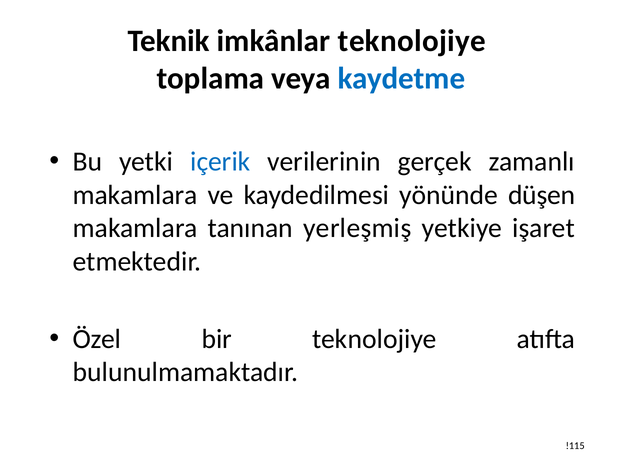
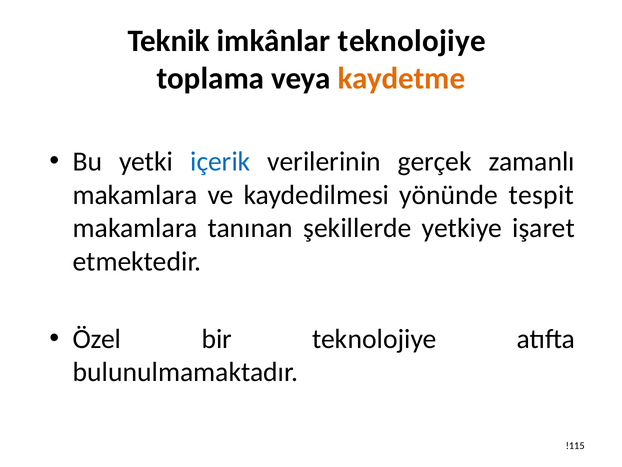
kaydetme colour: blue -> orange
düşen: düşen -> tespit
yerleşmiş: yerleşmiş -> şekillerde
